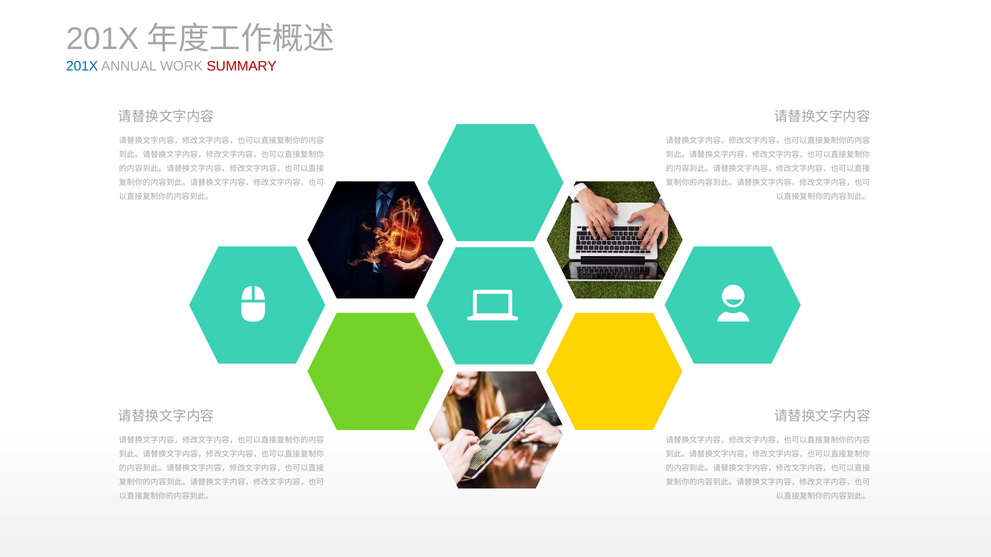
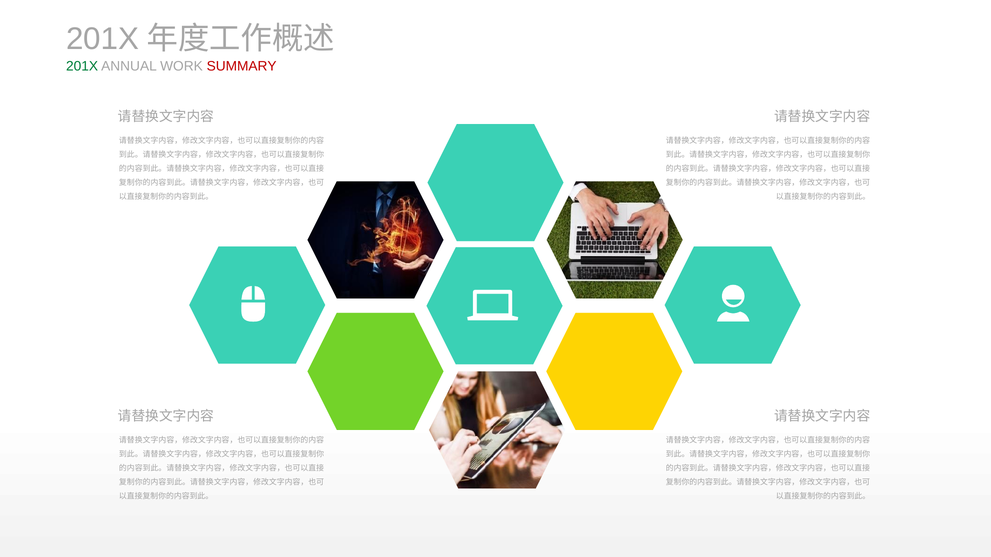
201X at (82, 67) colour: blue -> green
